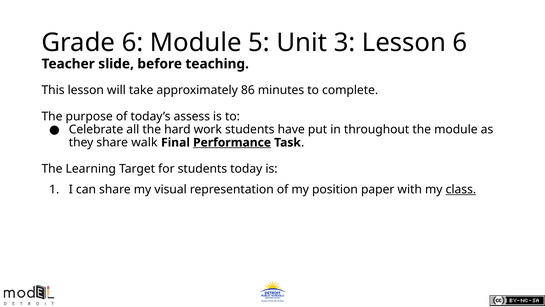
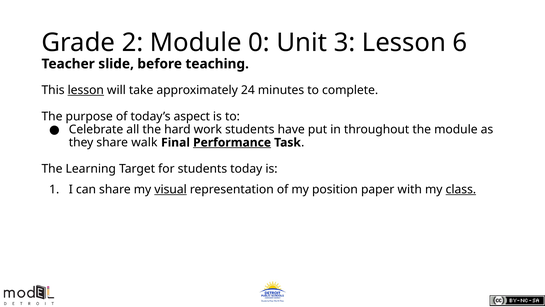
Grade 6: 6 -> 2
5: 5 -> 0
lesson at (86, 90) underline: none -> present
86: 86 -> 24
assess: assess -> aspect
visual underline: none -> present
